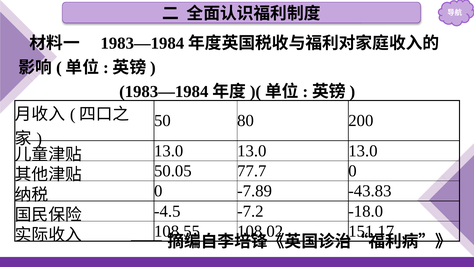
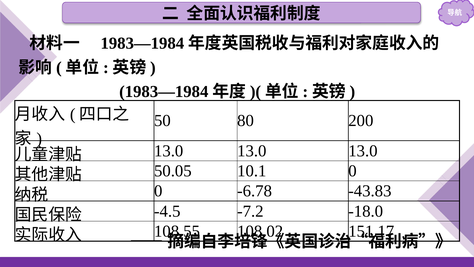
77.7: 77.7 -> 10.1
-7.89: -7.89 -> -6.78
